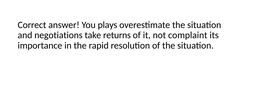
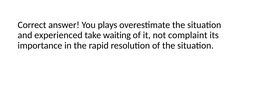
negotiations: negotiations -> experienced
returns: returns -> waiting
